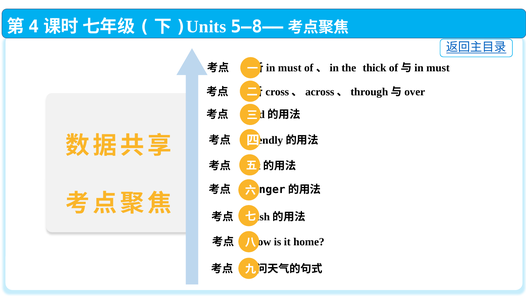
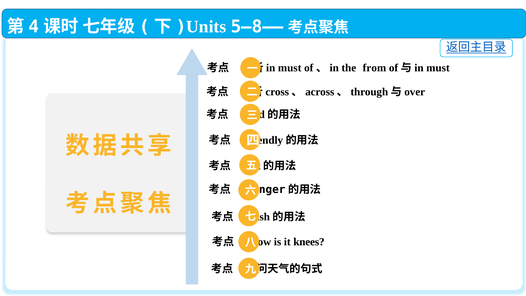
thick: thick -> from
home: home -> knees
